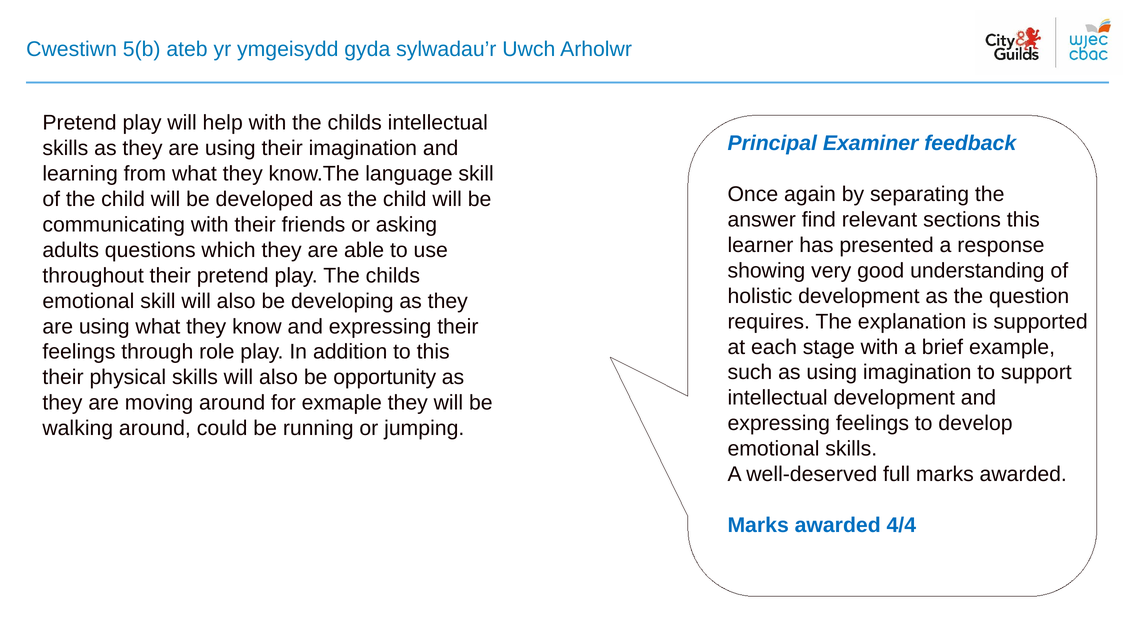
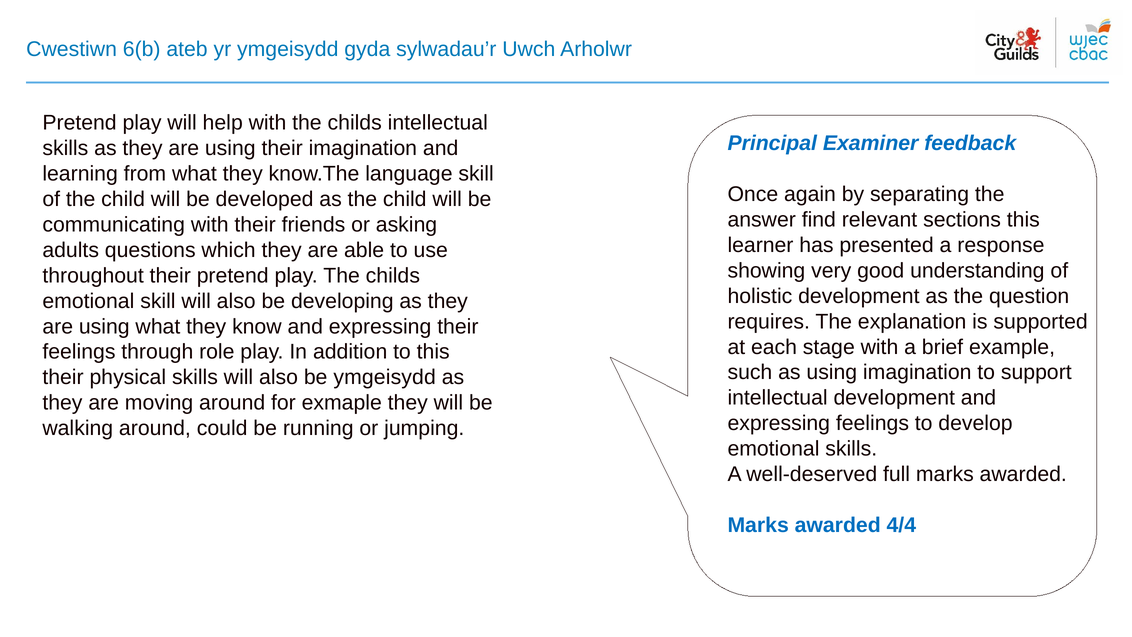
5(b: 5(b -> 6(b
be opportunity: opportunity -> ymgeisydd
